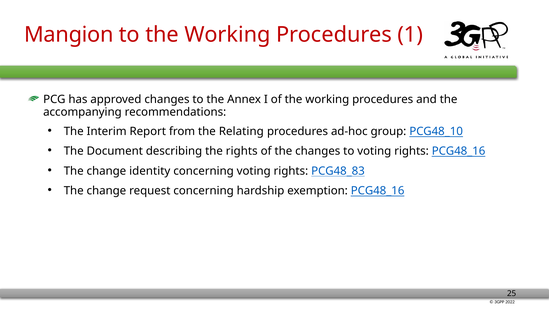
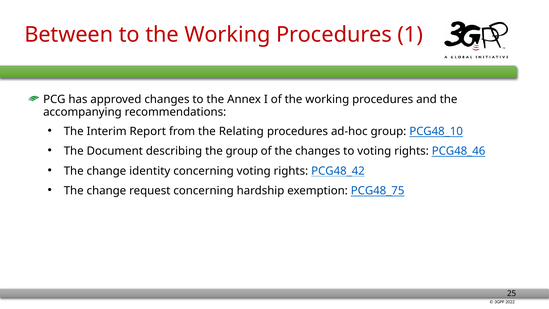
Mangion: Mangion -> Between
the rights: rights -> group
rights PCG48_16: PCG48_16 -> PCG48_46
PCG48_83: PCG48_83 -> PCG48_42
exemption PCG48_16: PCG48_16 -> PCG48_75
